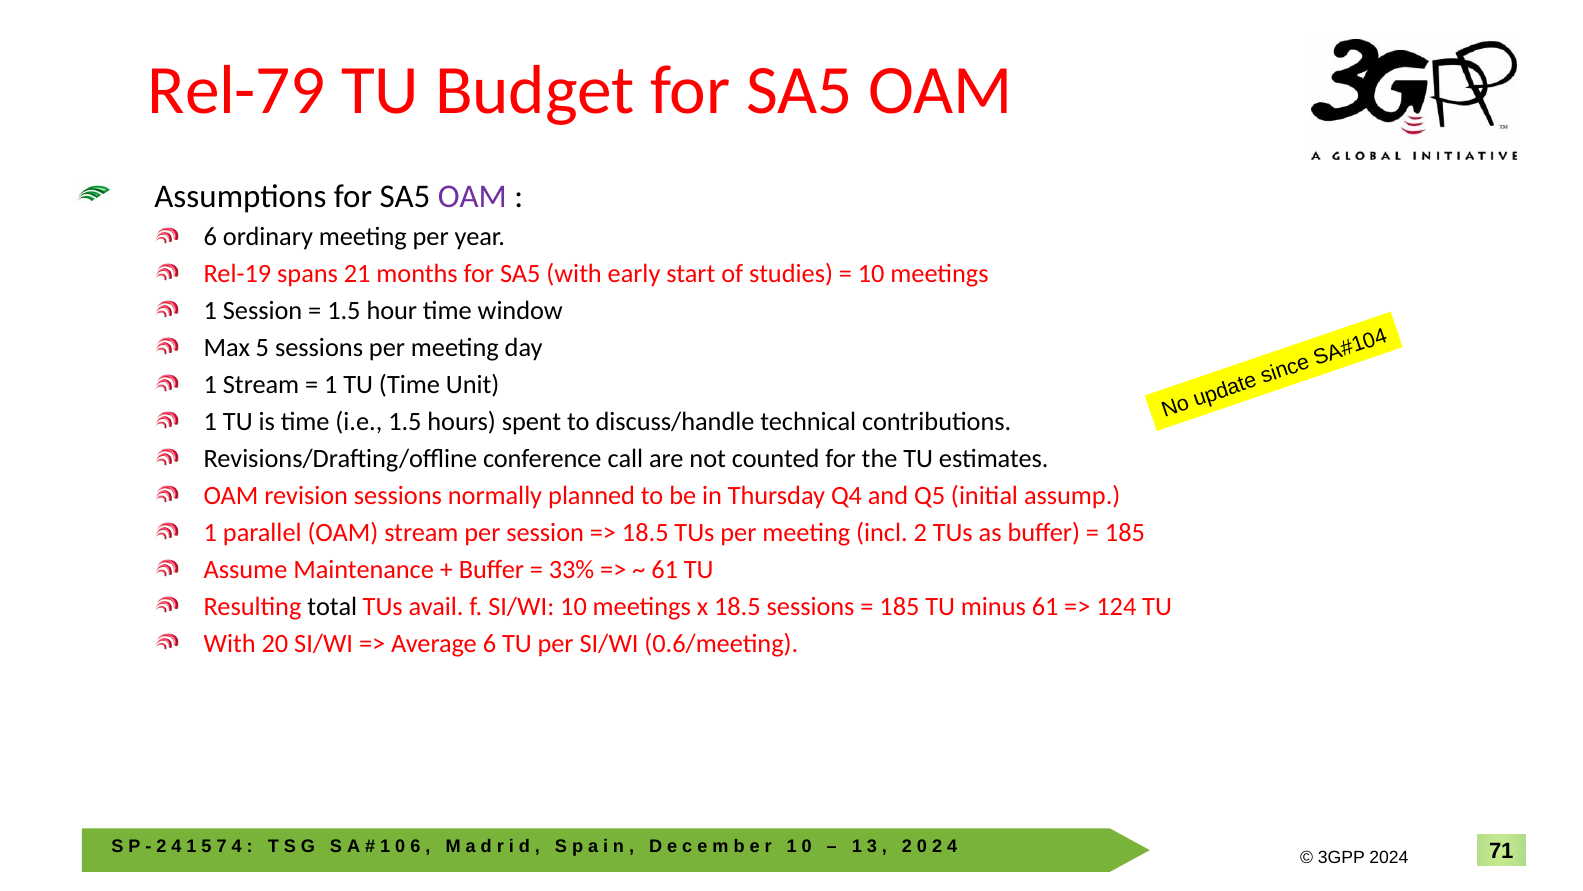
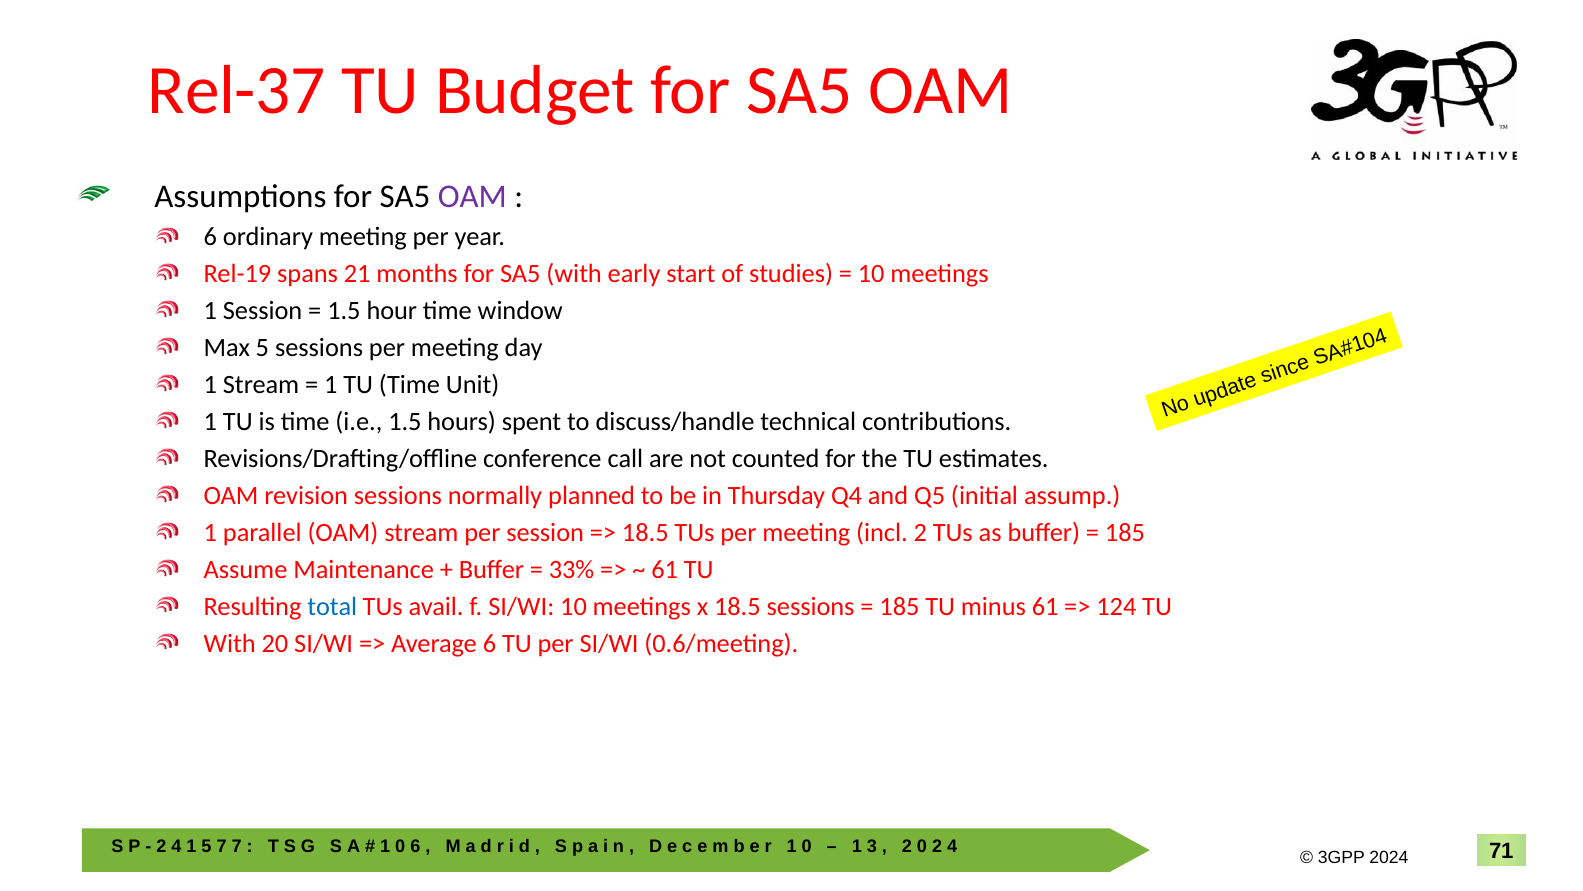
Rel-79: Rel-79 -> Rel-37
total colour: black -> blue
4 at (237, 846): 4 -> 7
